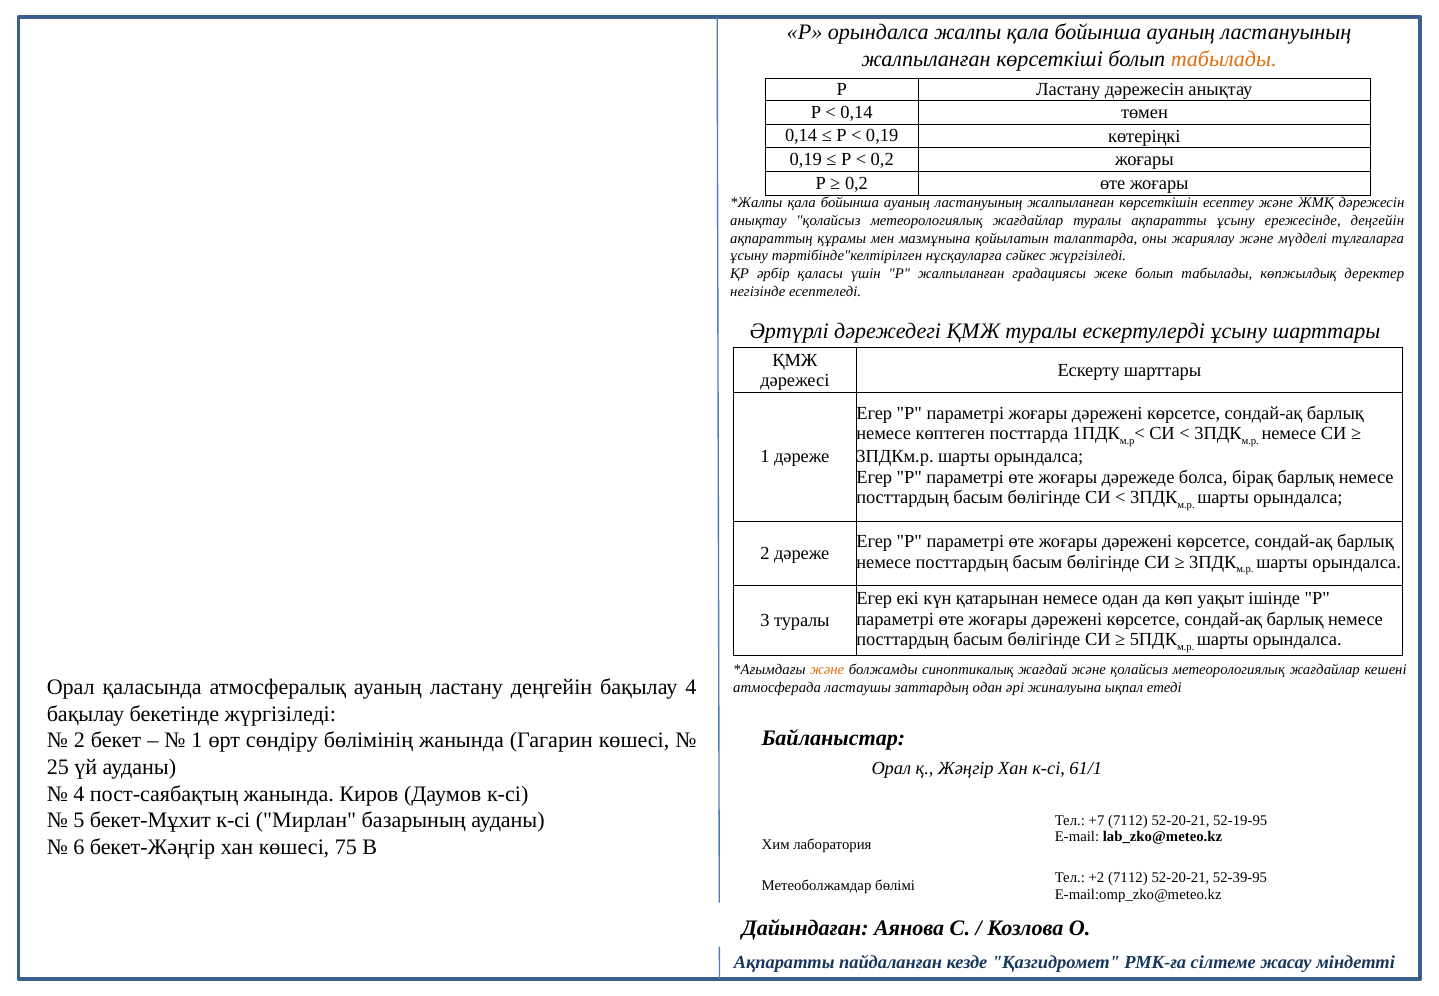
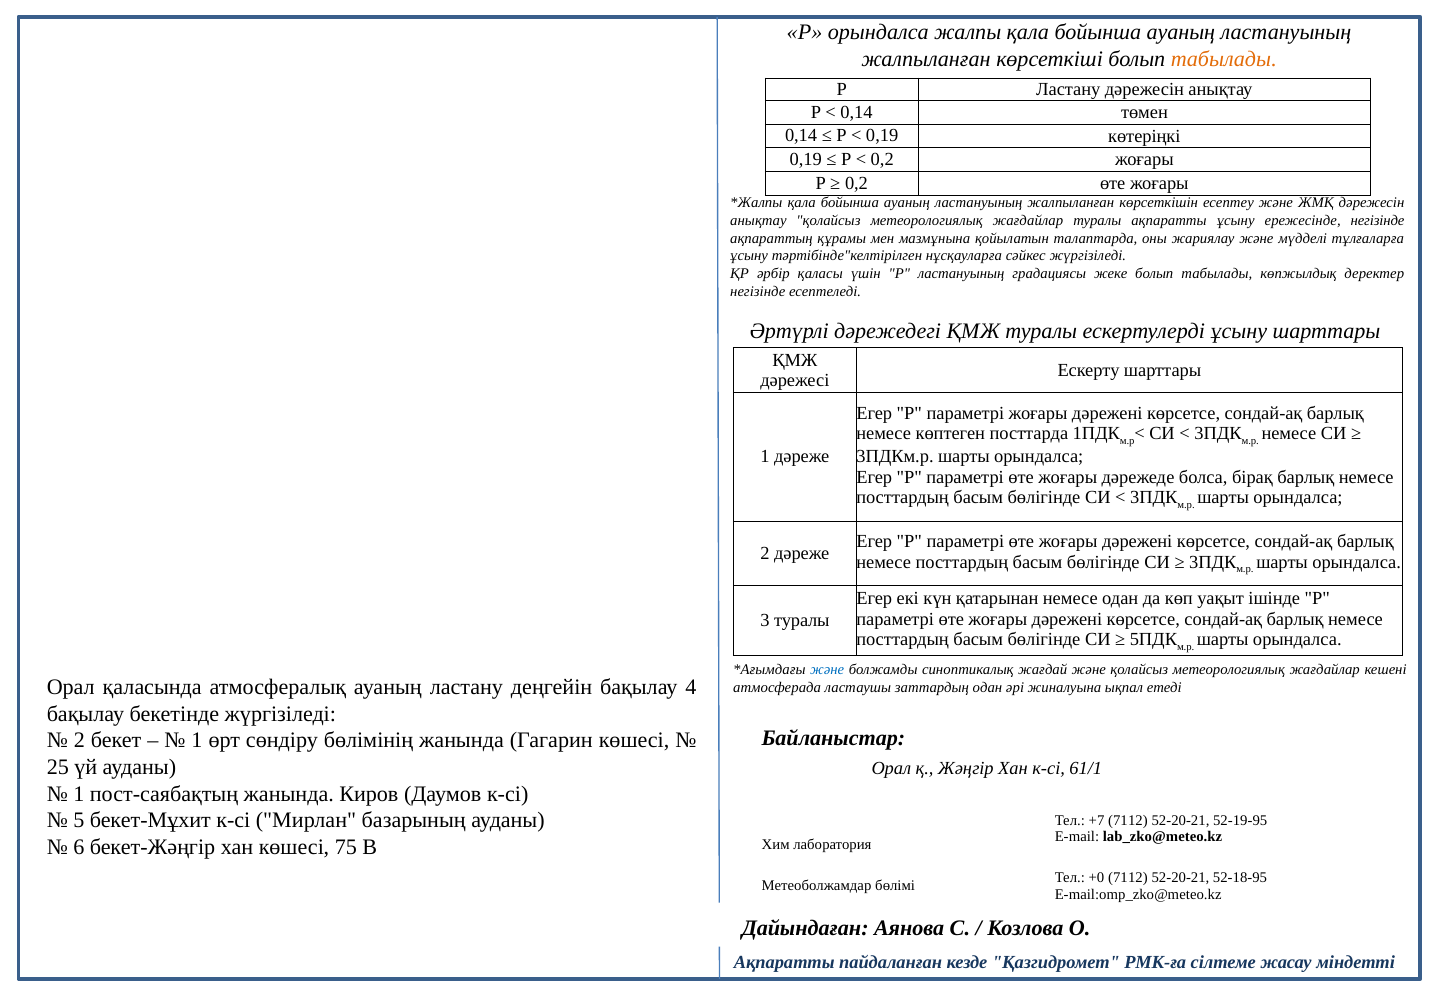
ережесінде деңгейін: деңгейін -> негізінде
Р жалпыланған: жалпыланған -> ластануының
және at (827, 670) colour: orange -> blue
4 at (79, 794): 4 -> 1
+2: +2 -> +0
52-39-95: 52-39-95 -> 52-18-95
